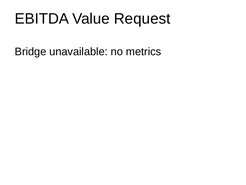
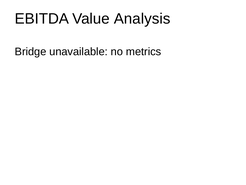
Request: Request -> Analysis
